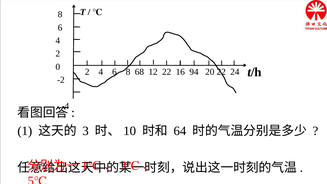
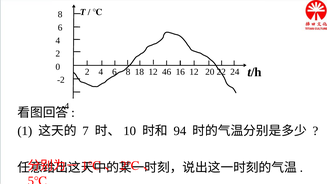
68: 68 -> 18
12 22: 22 -> 46
16 94: 94 -> 12
3: 3 -> 7
64: 64 -> 94
